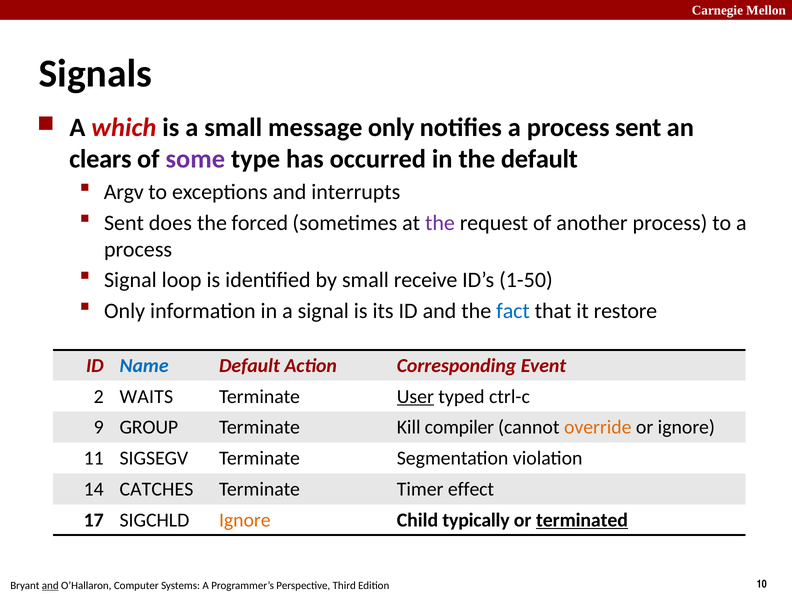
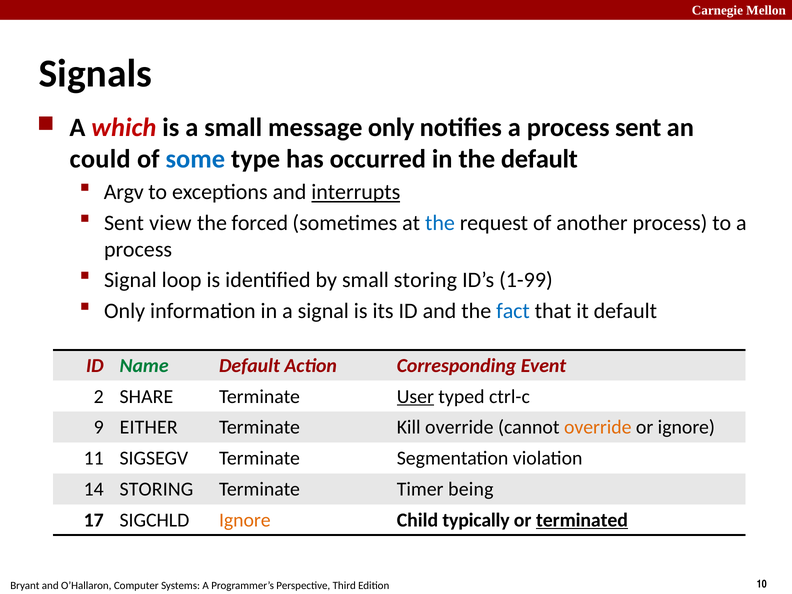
clears: clears -> could
some colour: purple -> blue
interrupts underline: none -> present
does: does -> view
the at (440, 223) colour: purple -> blue
small receive: receive -> storing
1-50: 1-50 -> 1-99
it restore: restore -> default
Name colour: blue -> green
WAITS: WAITS -> SHARE
GROUP: GROUP -> EITHER
Kill compiler: compiler -> override
14 CATCHES: CATCHES -> STORING
effect: effect -> being
and at (50, 585) underline: present -> none
